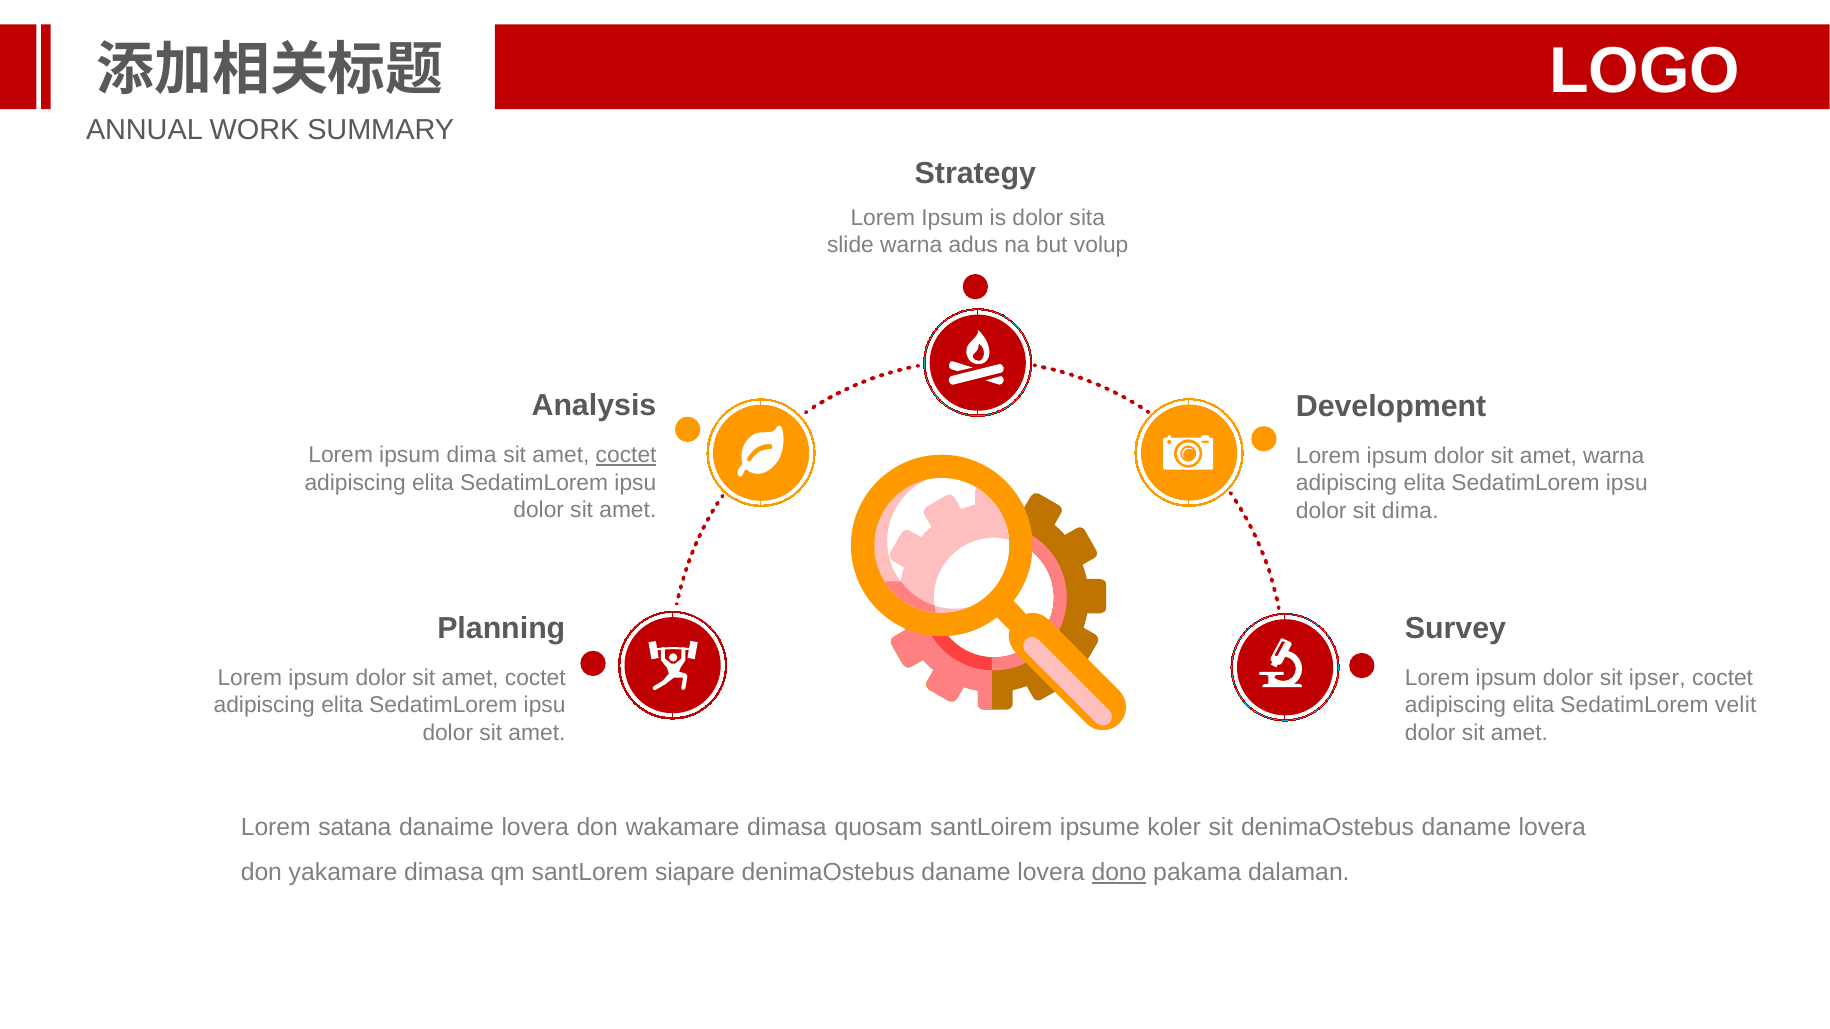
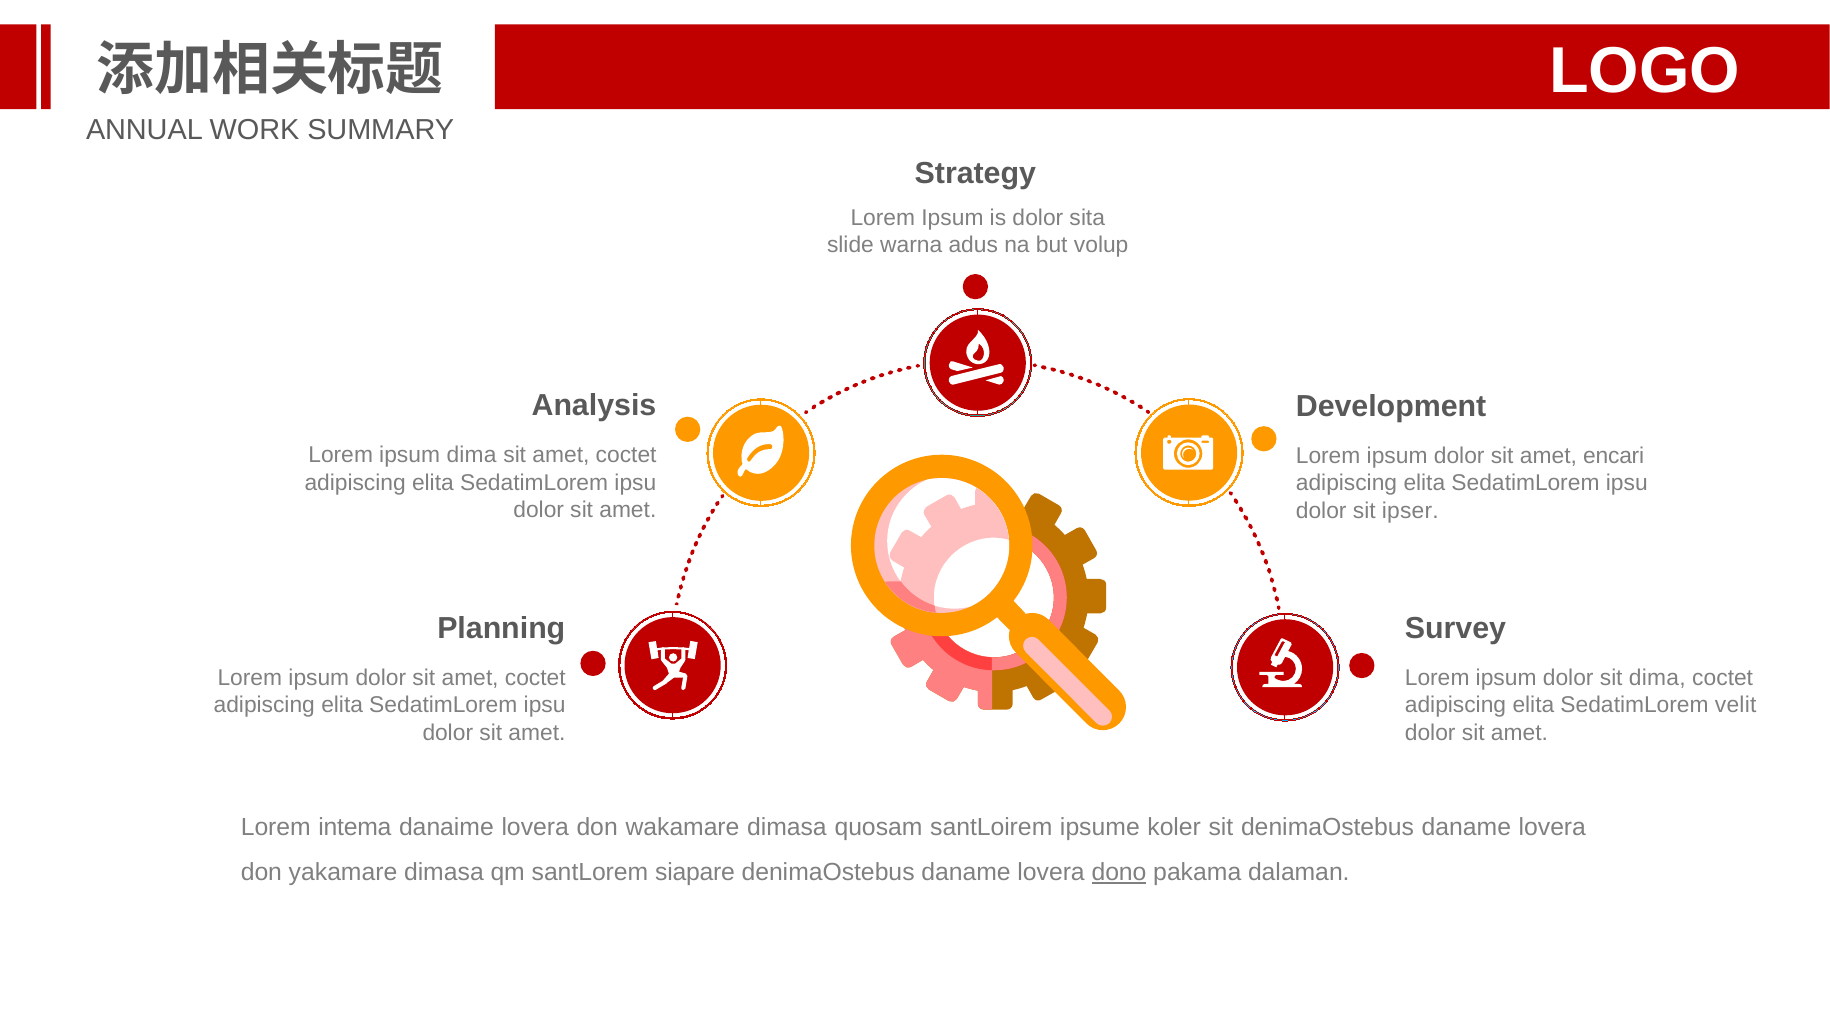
coctet at (626, 455) underline: present -> none
amet warna: warna -> encari
sit dima: dima -> ipser
sit ipser: ipser -> dima
satana: satana -> intema
